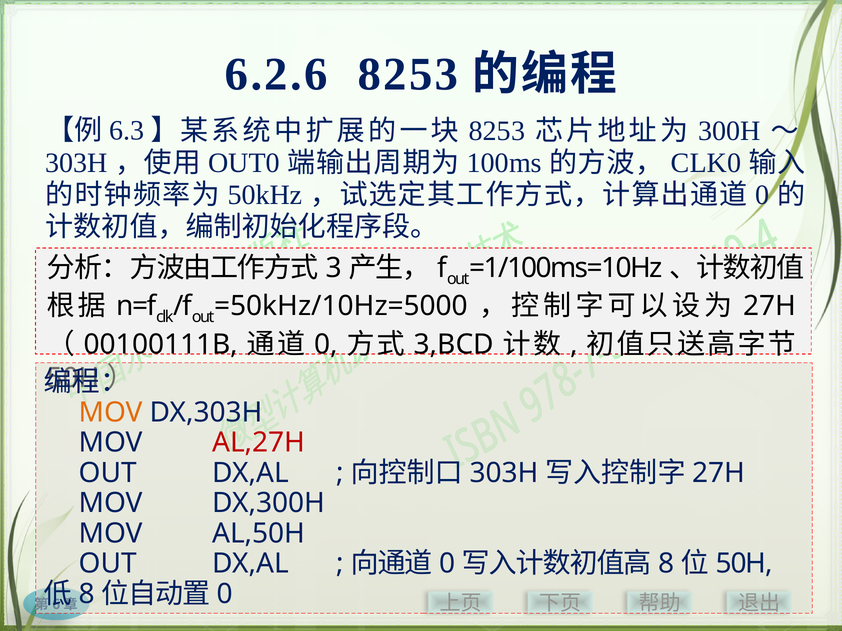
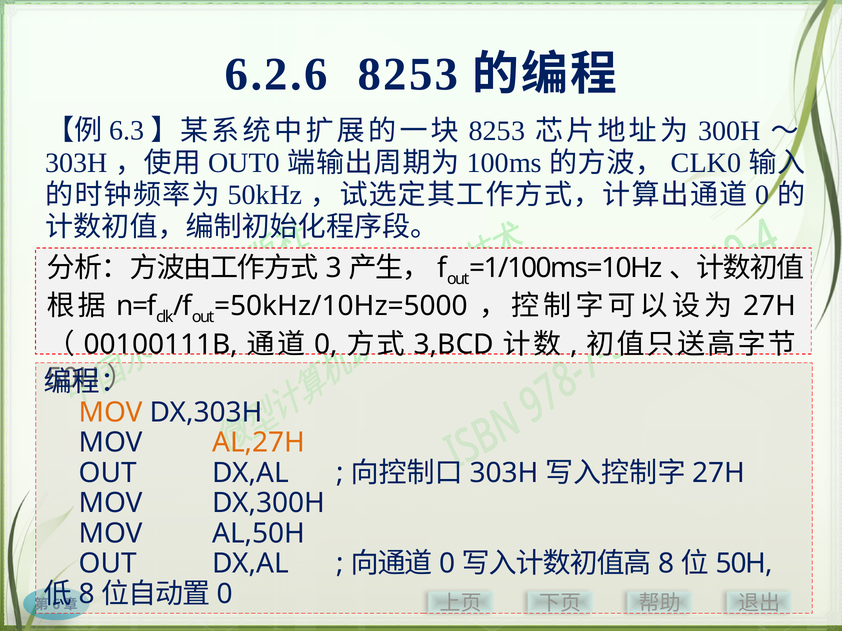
AL,27H colour: red -> orange
